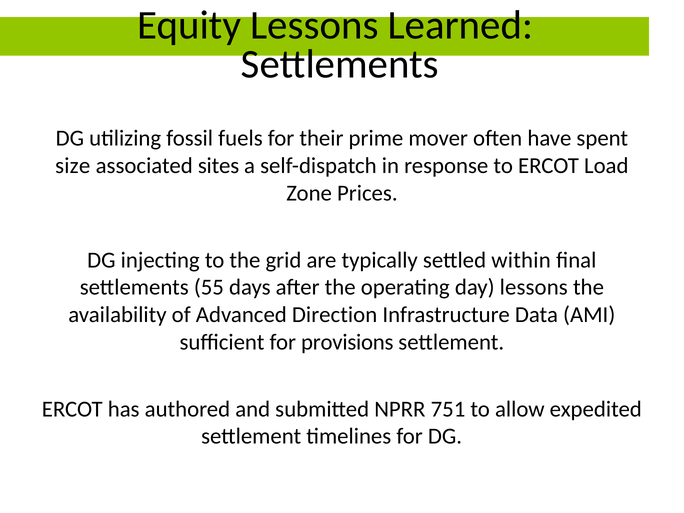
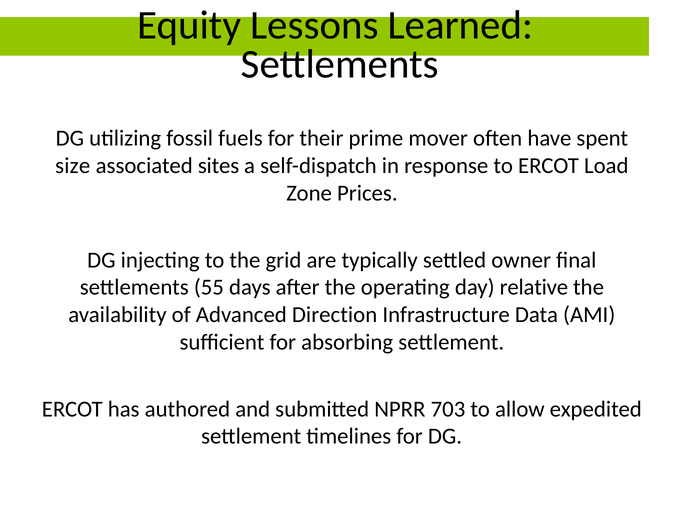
within: within -> owner
day lessons: lessons -> relative
provisions: provisions -> absorbing
751: 751 -> 703
